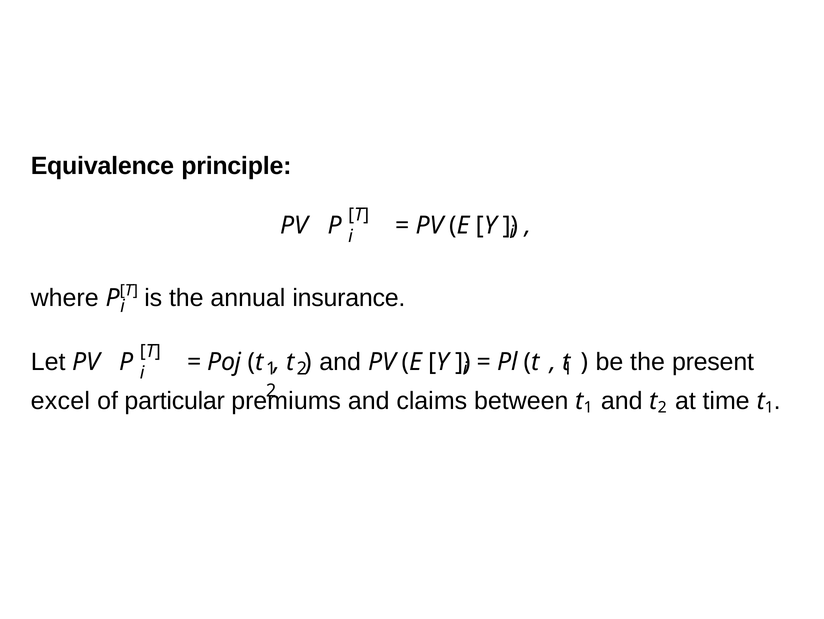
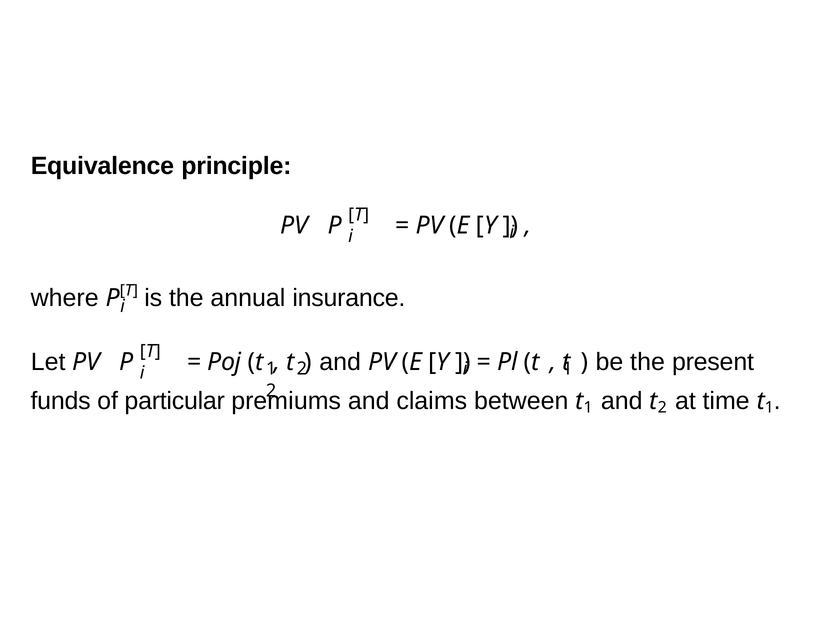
excel: excel -> funds
